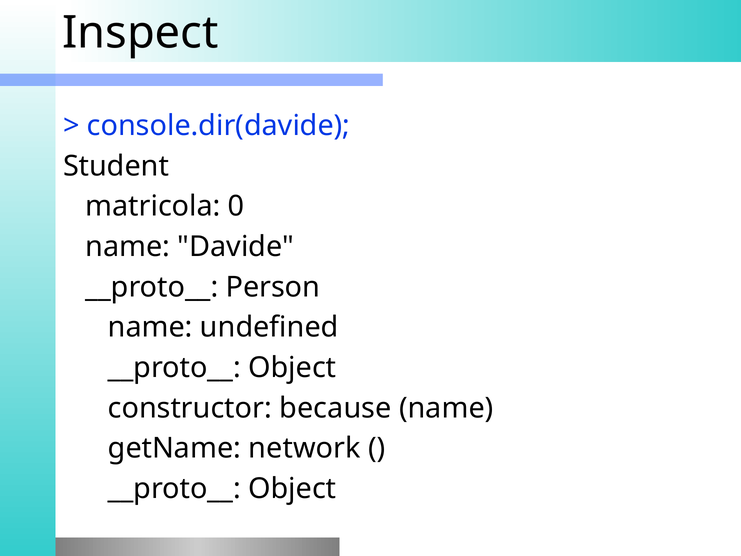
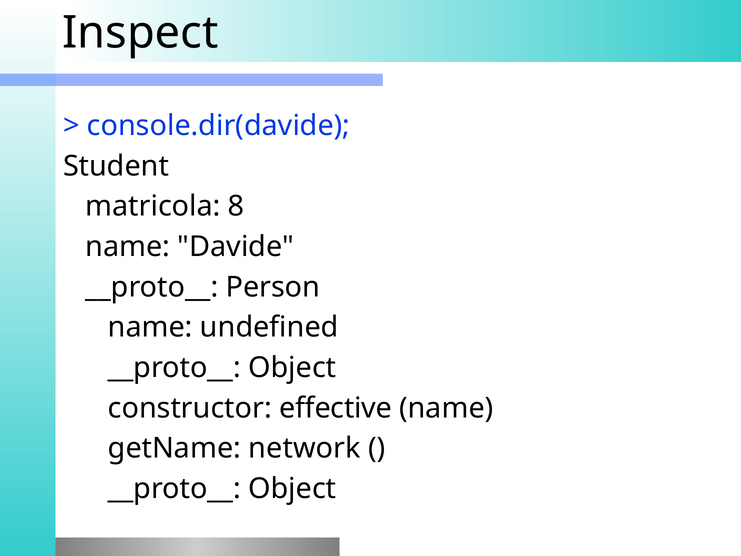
0: 0 -> 8
because: because -> effective
